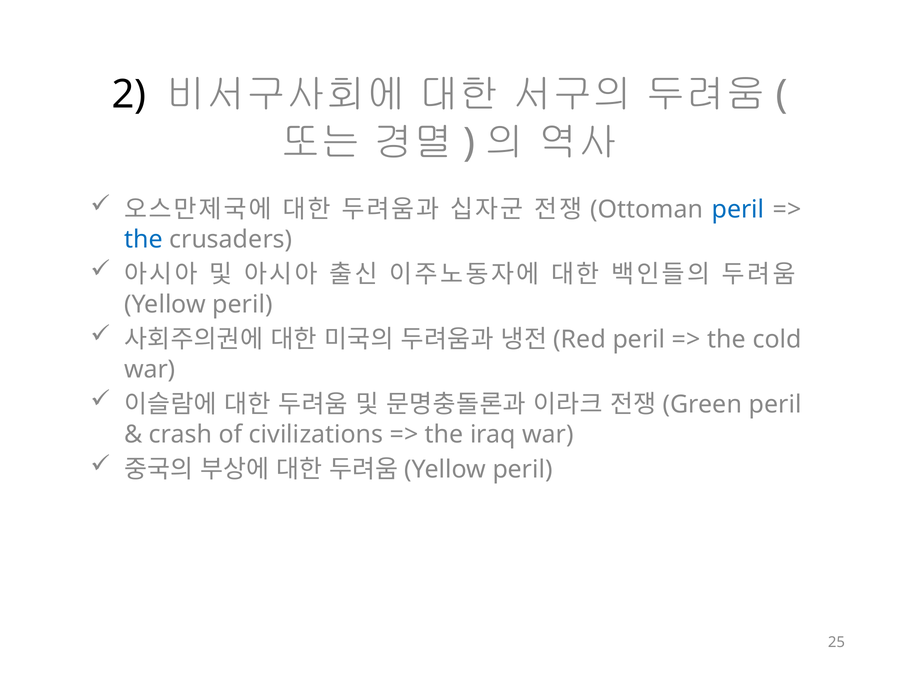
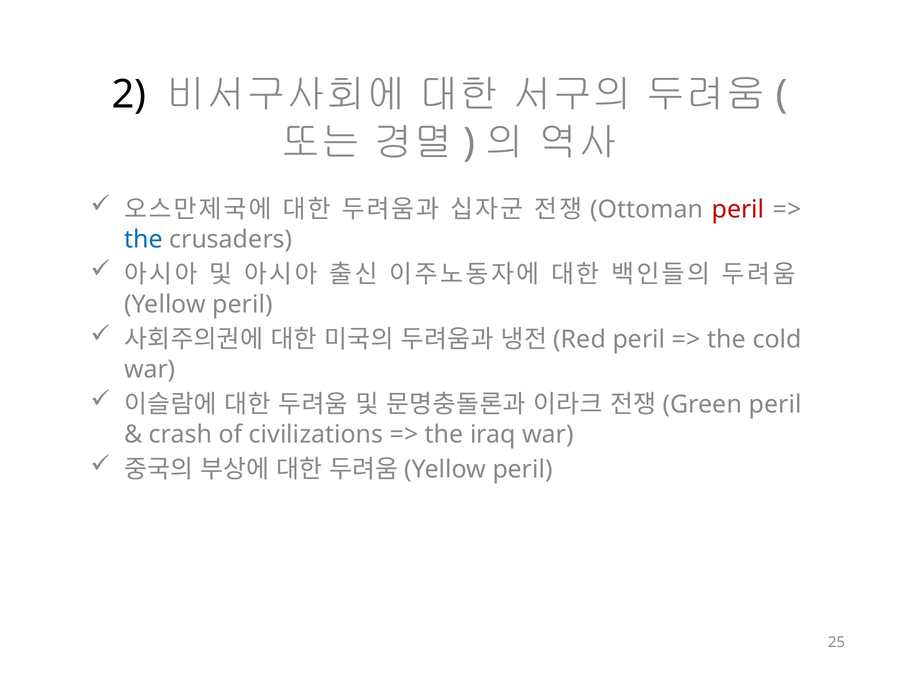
peril at (738, 210) colour: blue -> red
